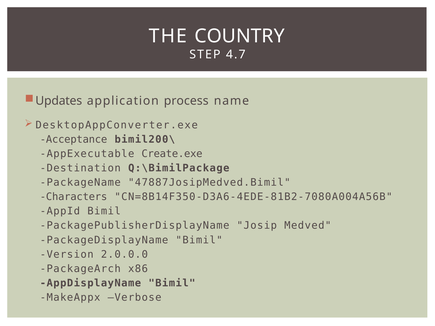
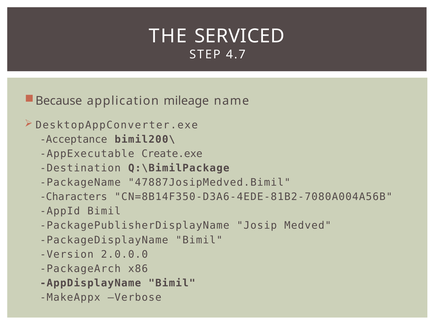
COUNTRY: COUNTRY -> SERVICED
Updates: Updates -> Because
process: process -> mileage
